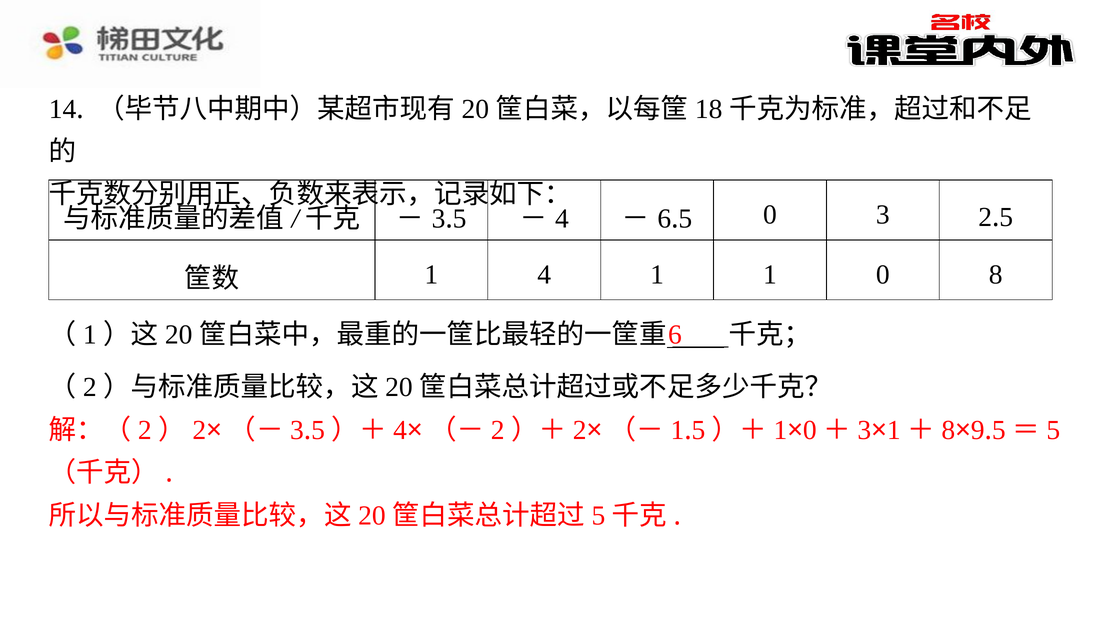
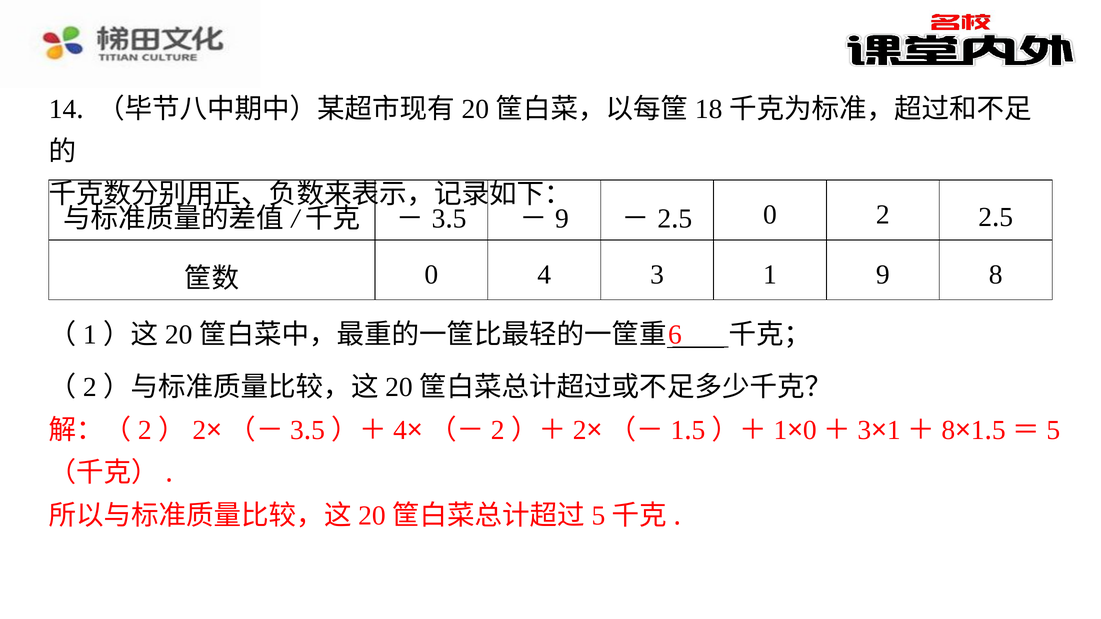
4 at (562, 219): 4 -> 9
6 at (664, 219): 6 -> 2
0 3: 3 -> 2
1 at (431, 275): 1 -> 0
4 1: 1 -> 3
1 0: 0 -> 9
9 at (978, 430): 9 -> 1
